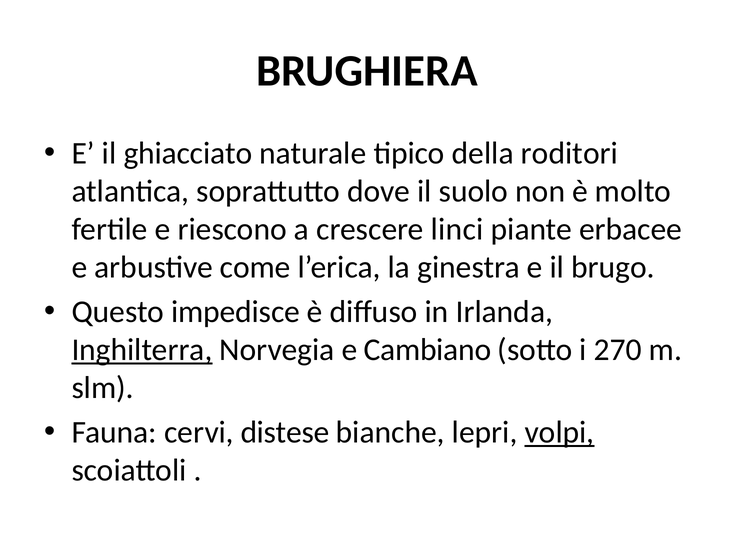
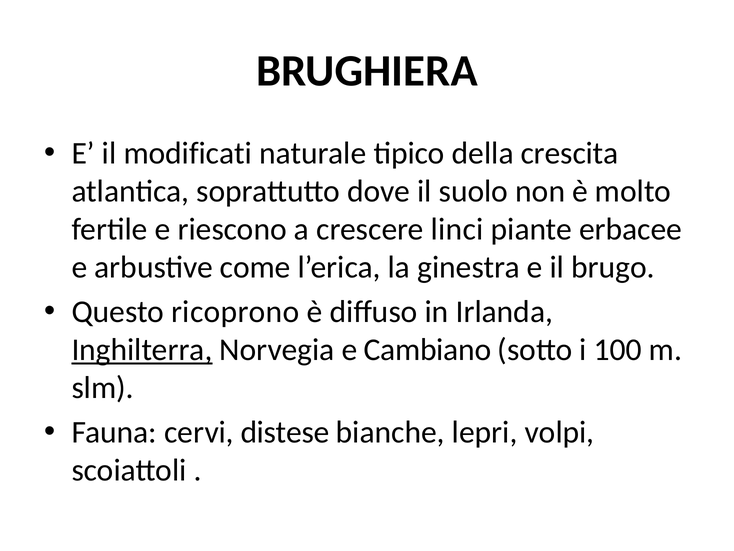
ghiacciato: ghiacciato -> modificati
roditori: roditori -> crescita
impedisce: impedisce -> ricoprono
270: 270 -> 100
volpi underline: present -> none
